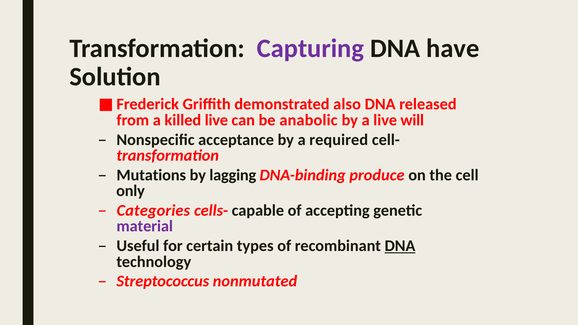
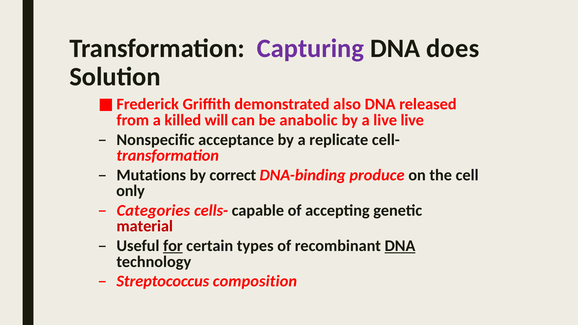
have: have -> does
killed live: live -> will
live will: will -> live
required: required -> replicate
lagging: lagging -> correct
material colour: purple -> red
for underline: none -> present
nonmutated: nonmutated -> composition
